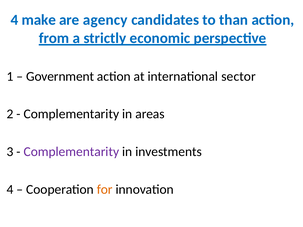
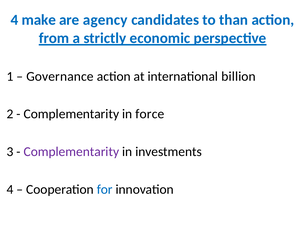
Government: Government -> Governance
sector: sector -> billion
areas: areas -> force
for colour: orange -> blue
